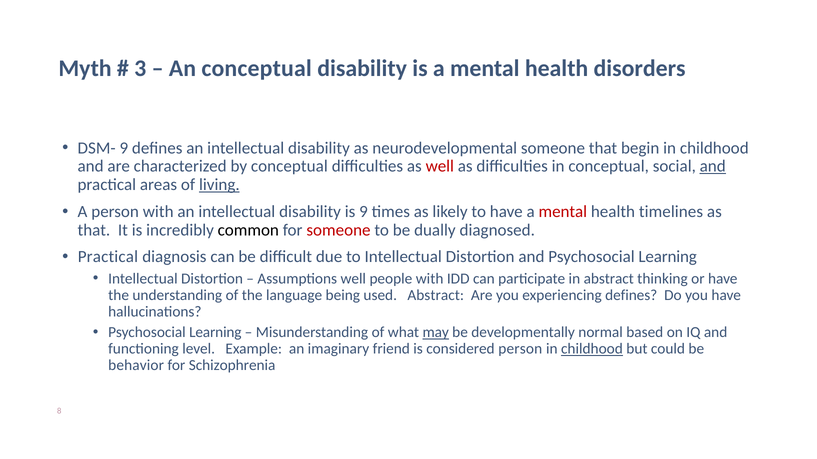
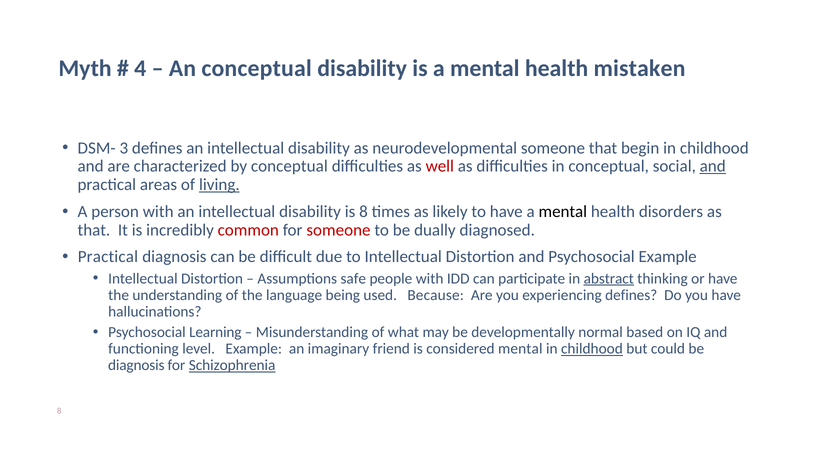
3: 3 -> 4
disorders: disorders -> mistaken
DSM- 9: 9 -> 3
is 9: 9 -> 8
mental at (563, 212) colour: red -> black
timelines: timelines -> disorders
common colour: black -> red
and Psychosocial Learning: Learning -> Example
Assumptions well: well -> safe
abstract at (609, 279) underline: none -> present
used Abstract: Abstract -> Because
may underline: present -> none
considered person: person -> mental
behavior at (136, 366): behavior -> diagnosis
Schizophrenia underline: none -> present
